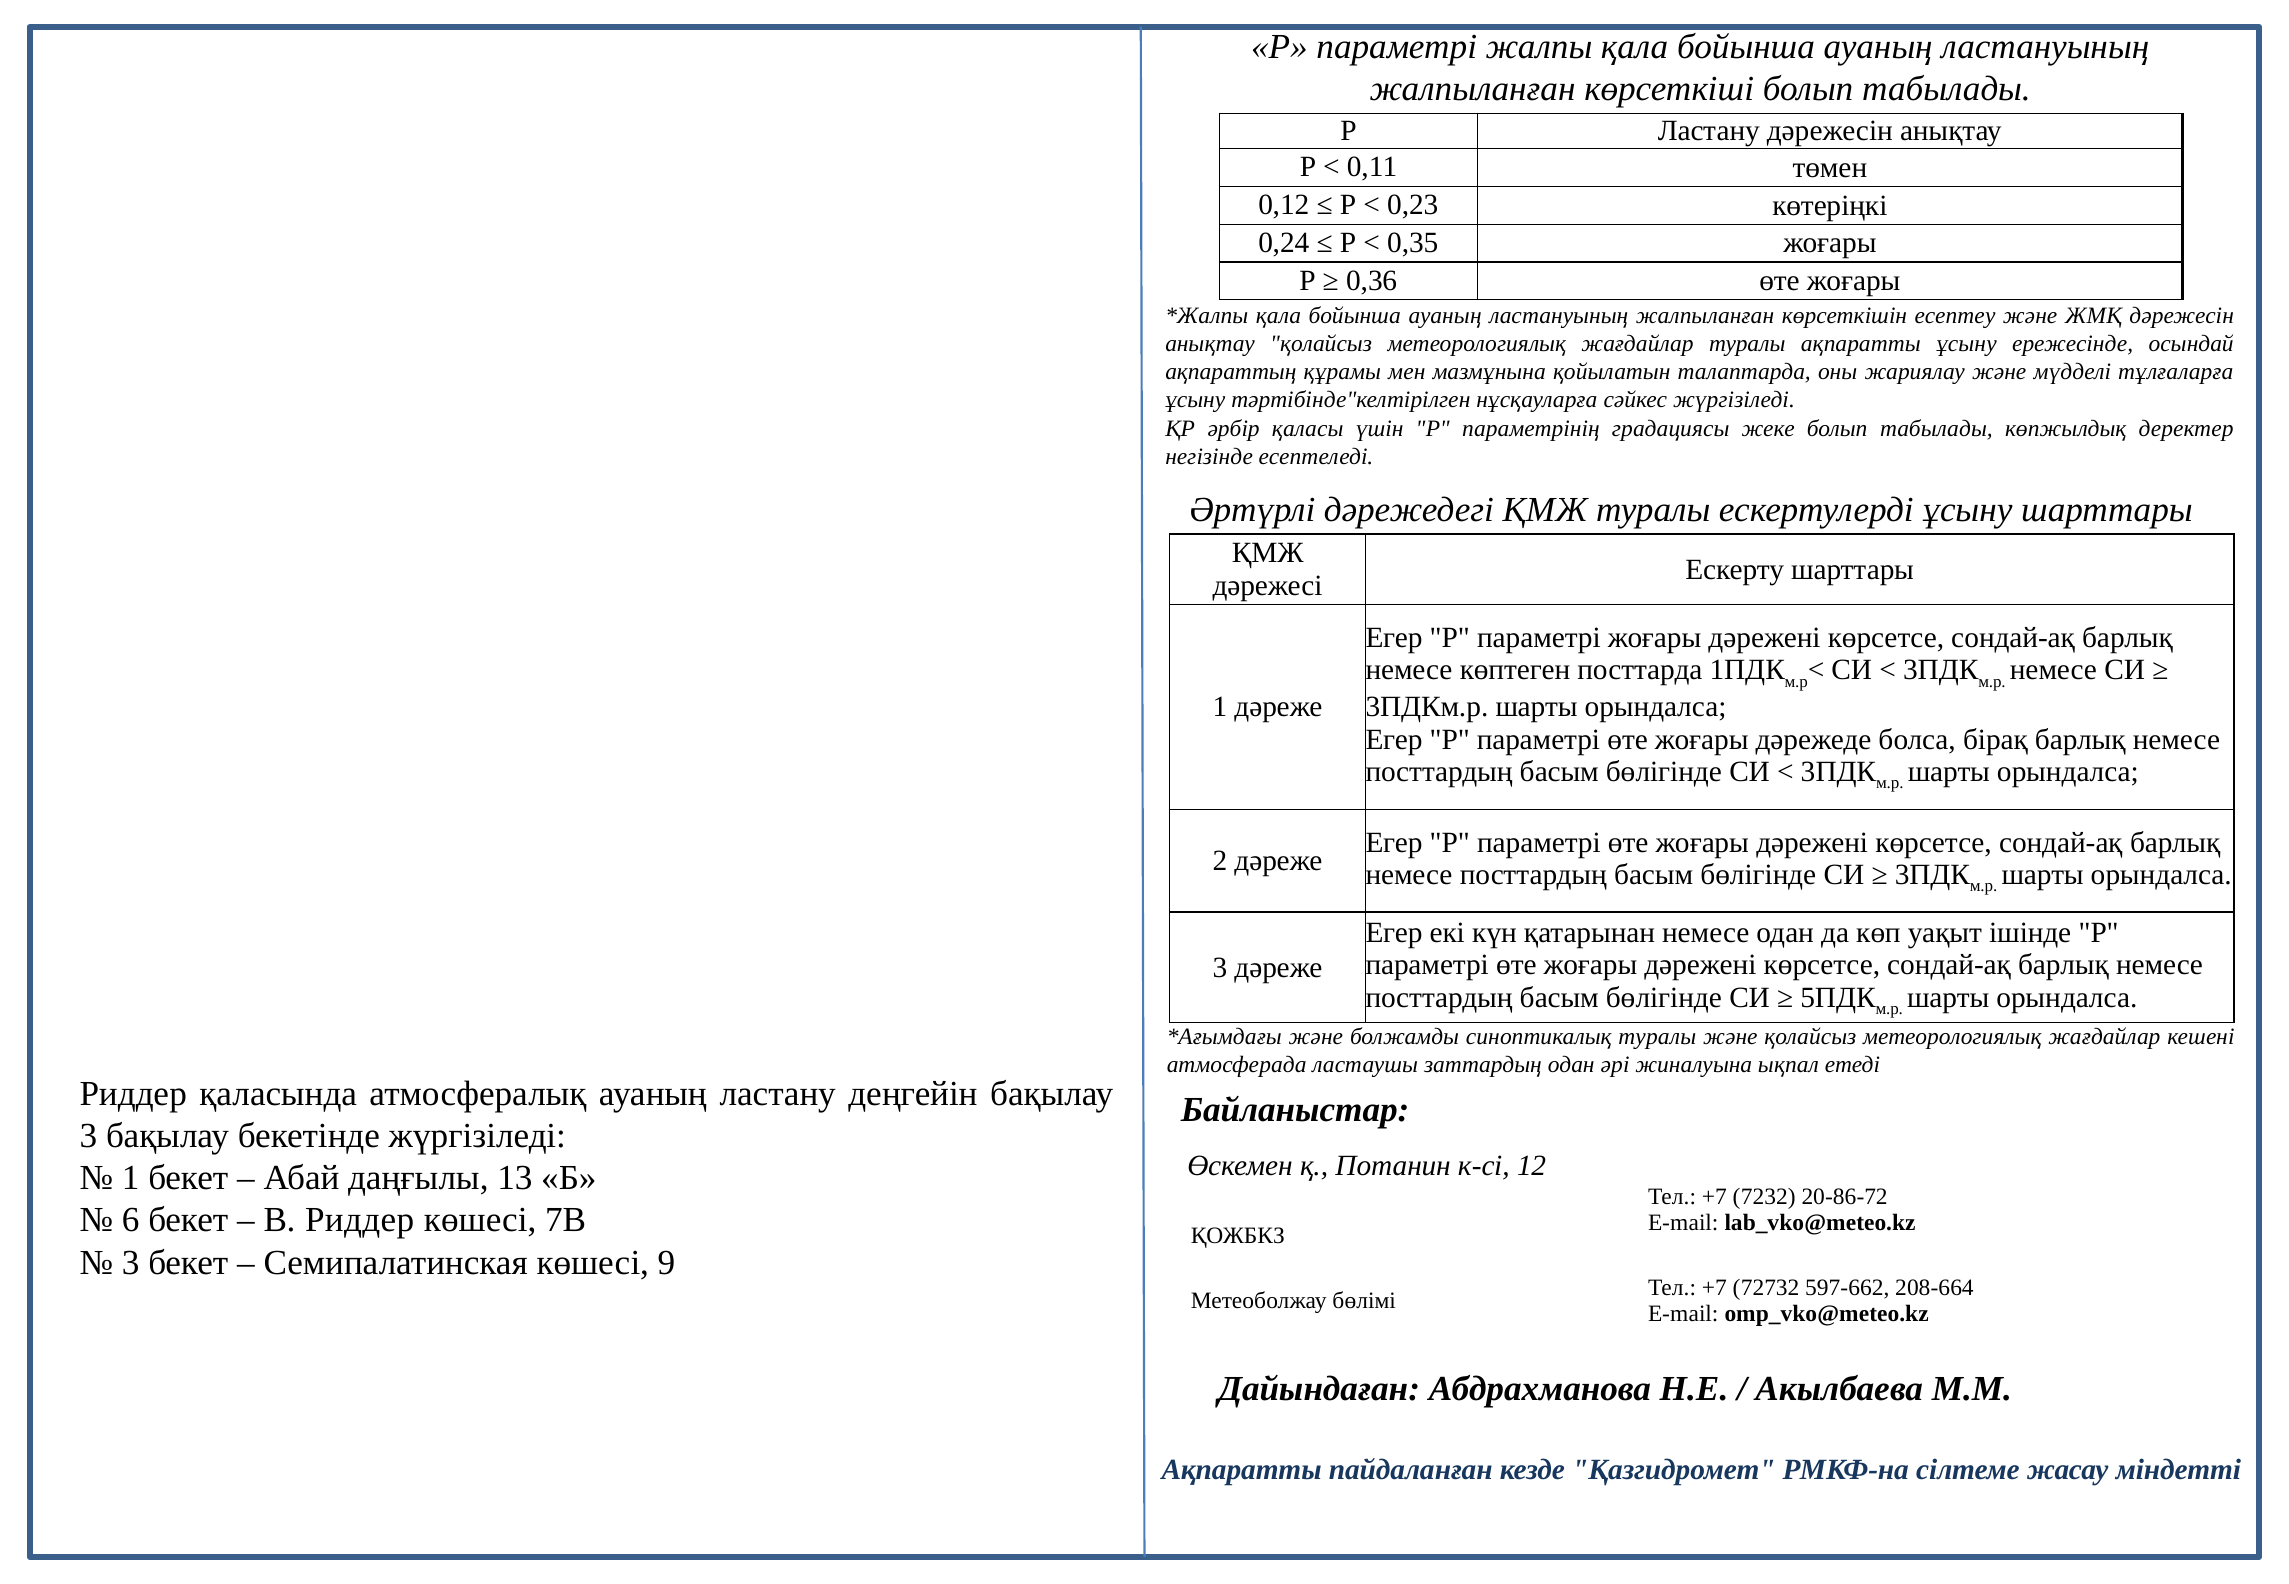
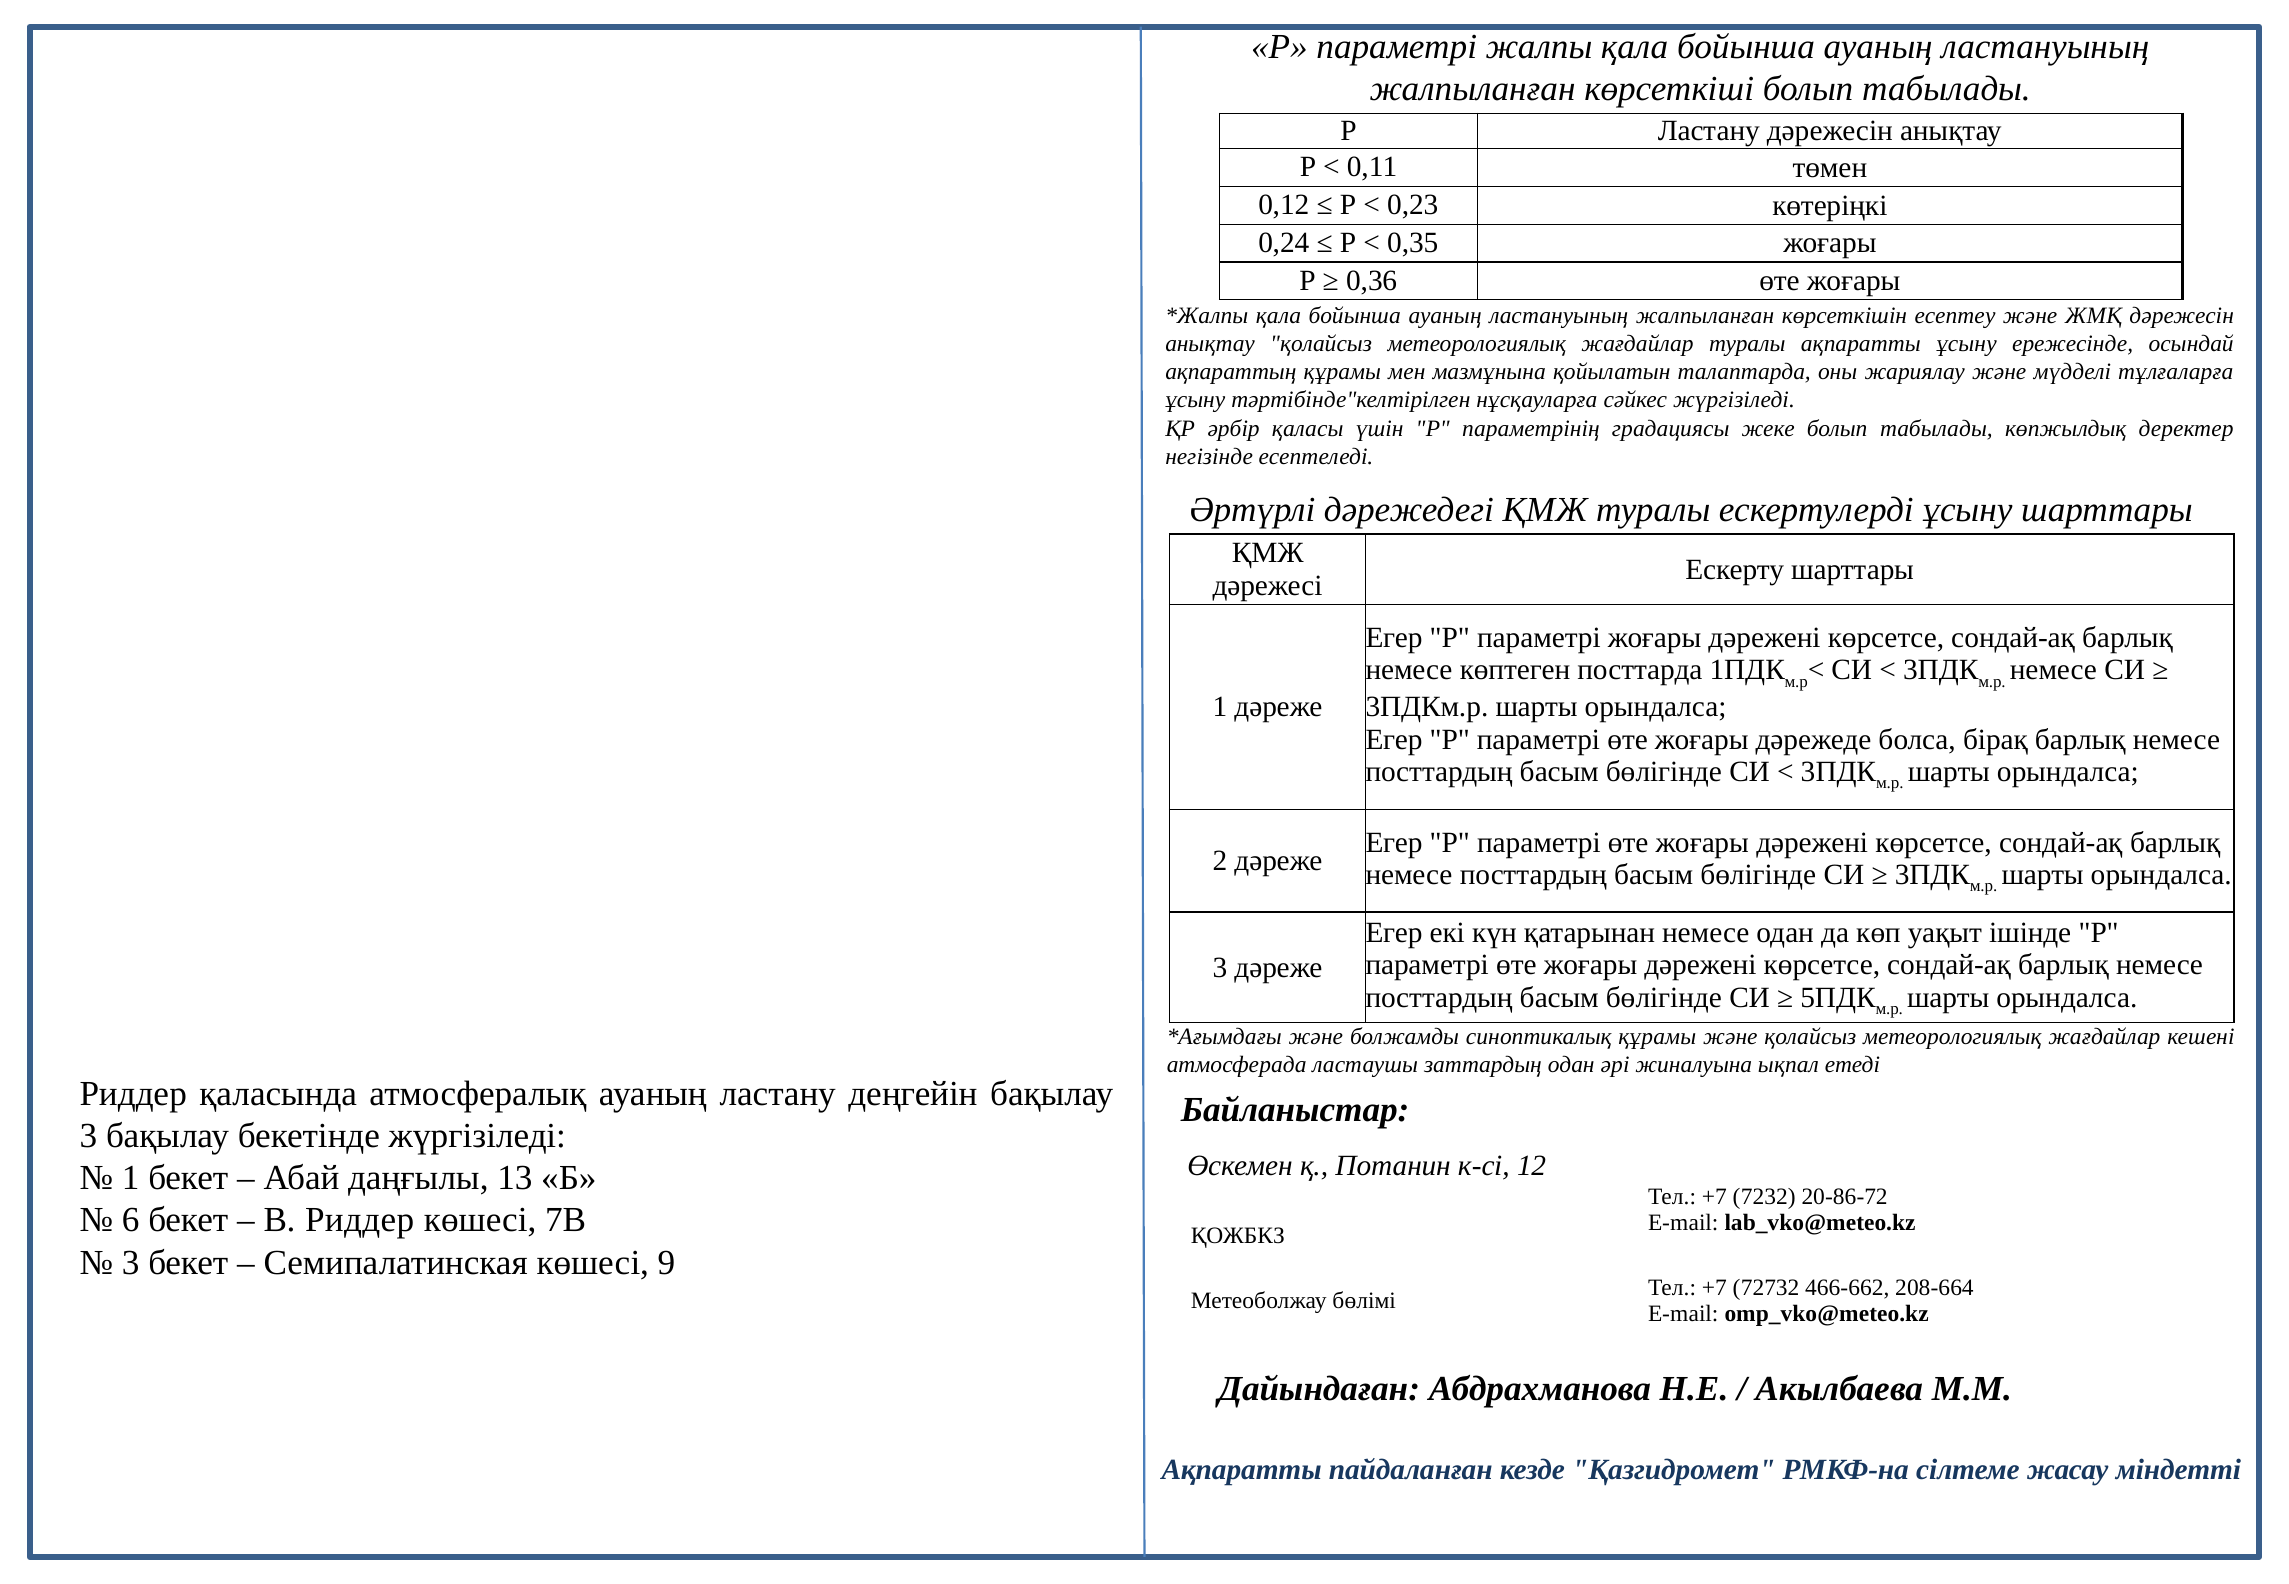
синоптикалық туралы: туралы -> құрамы
597-662: 597-662 -> 466-662
